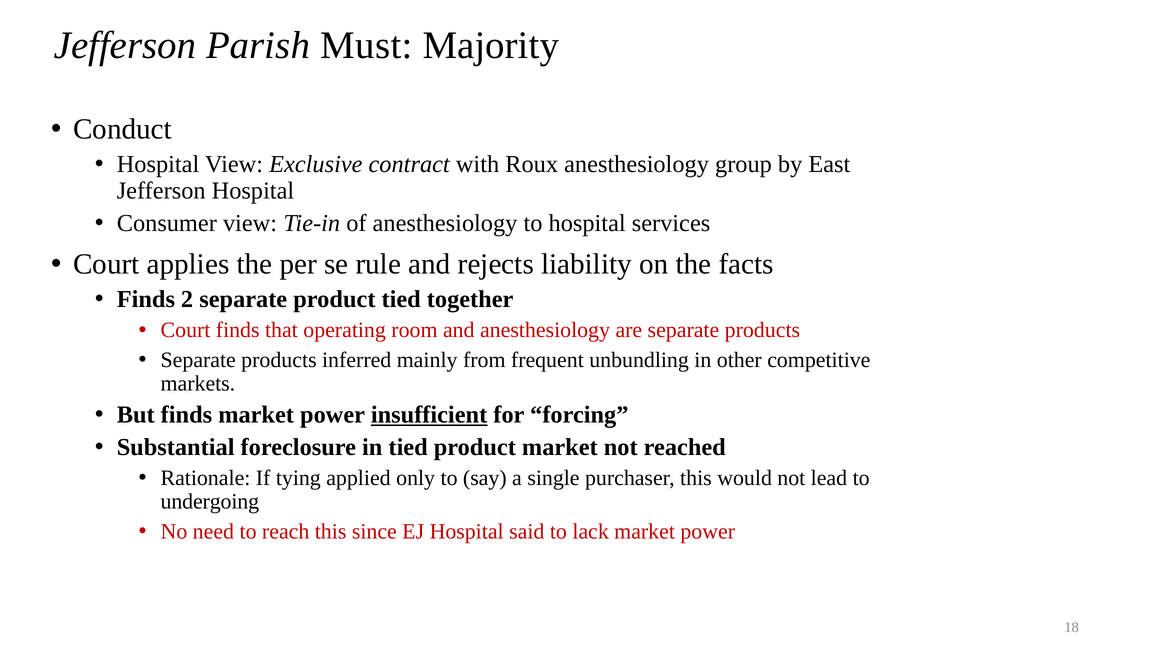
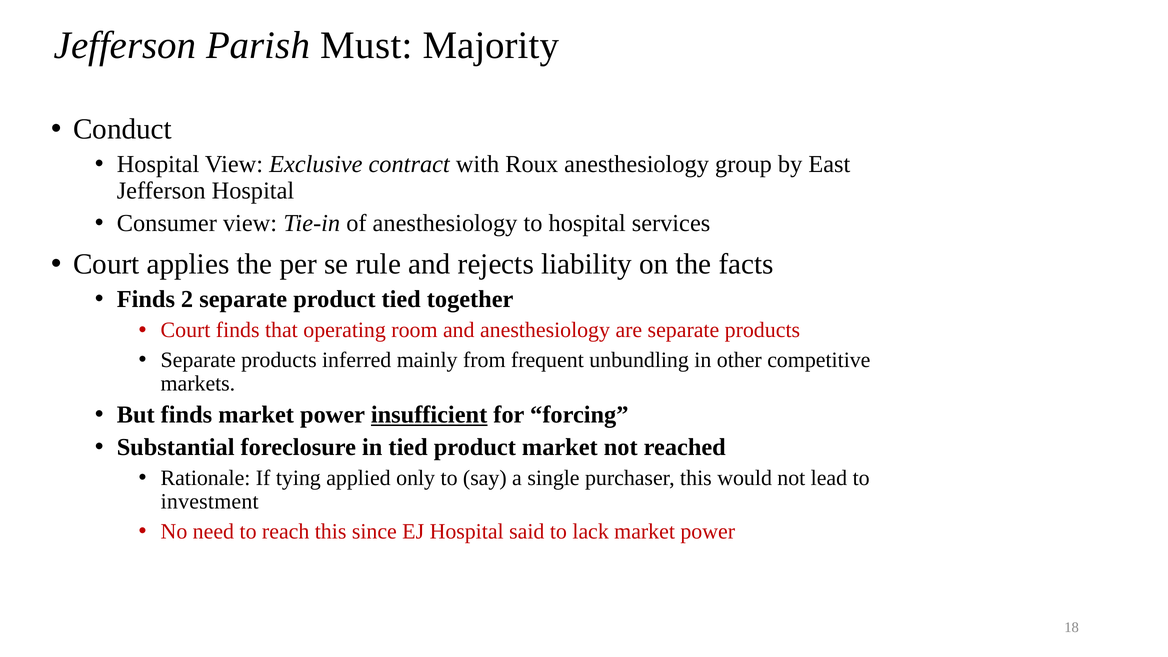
undergoing: undergoing -> investment
